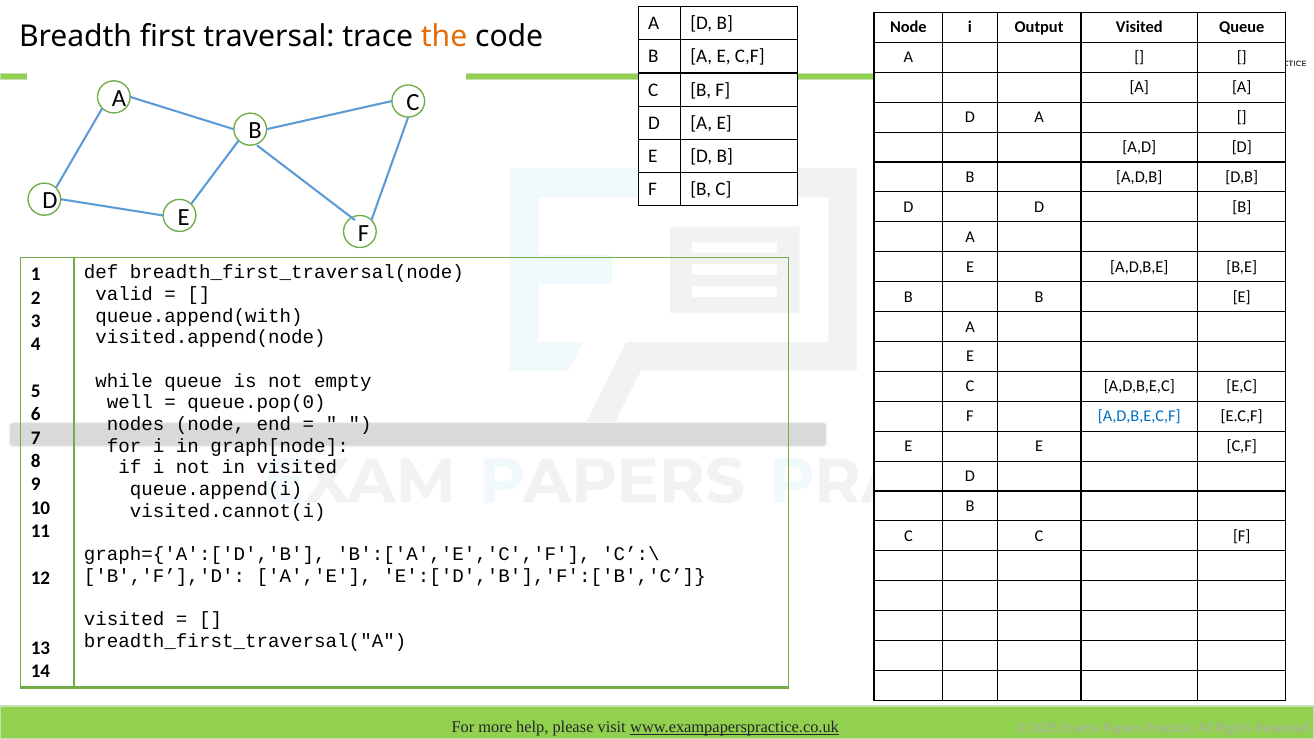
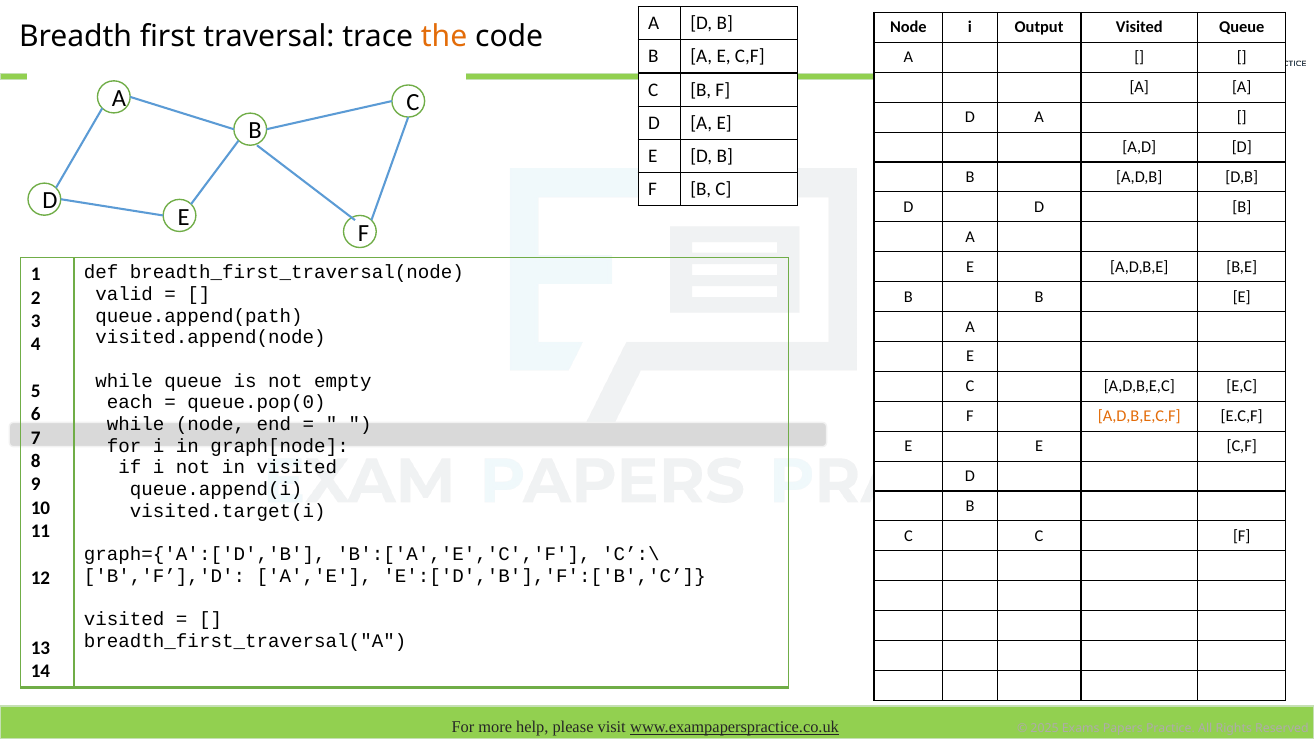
queue.append(with: queue.append(with -> queue.append(path
well: well -> each
A,D,B,E,C,F colour: blue -> orange
nodes at (136, 424): nodes -> while
visited.cannot(i: visited.cannot(i -> visited.target(i
